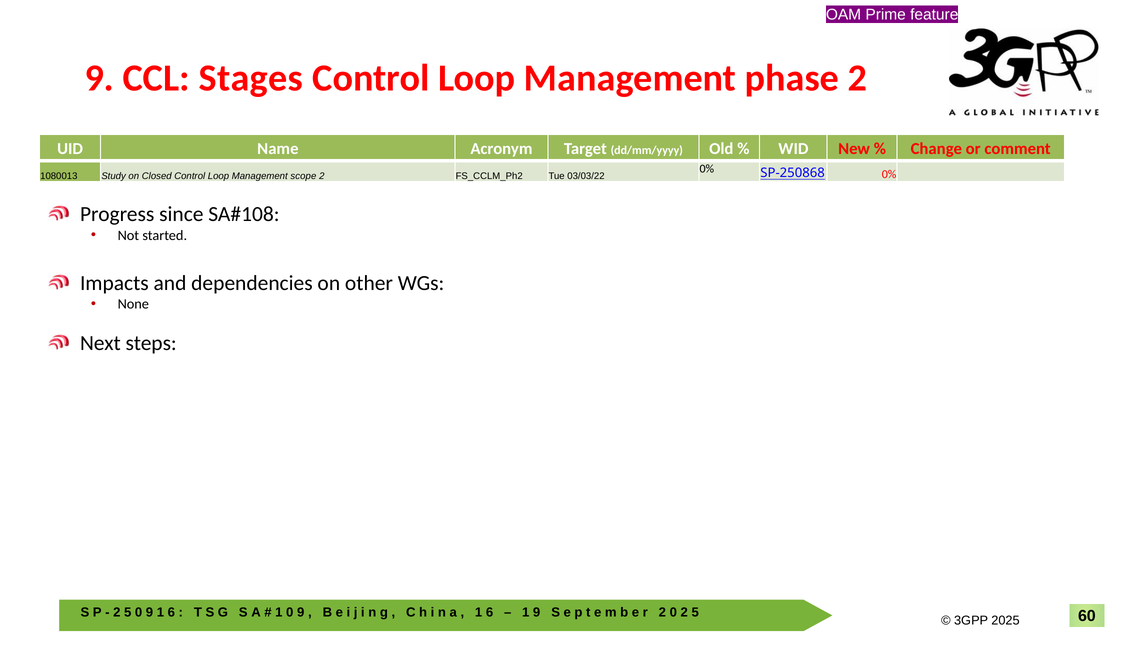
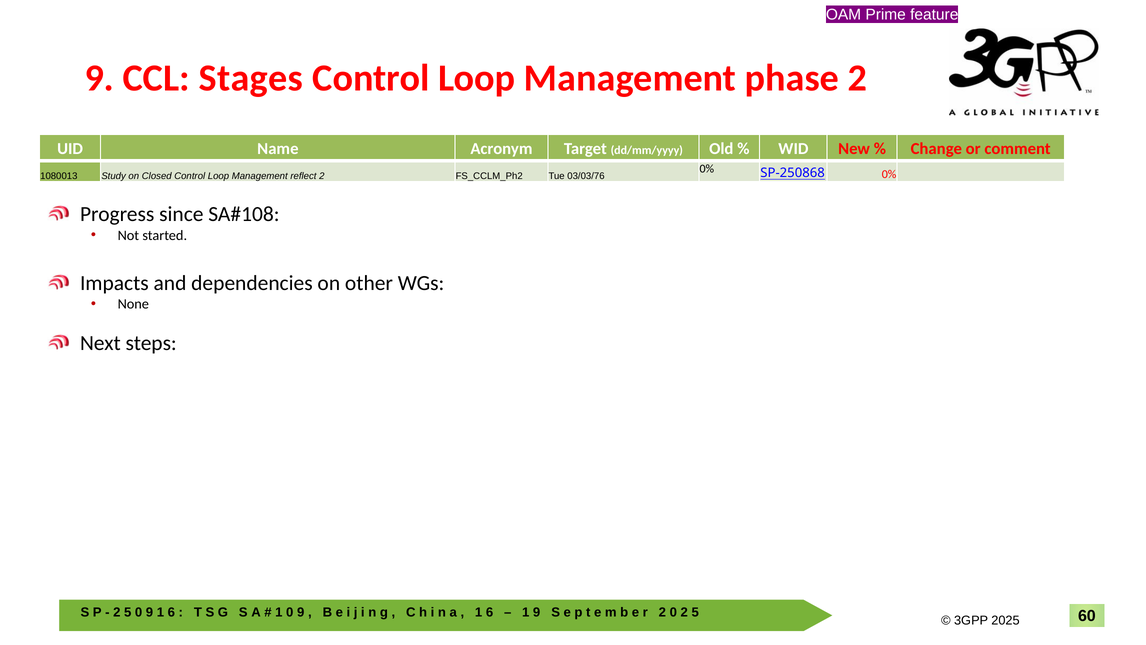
scope: scope -> reflect
03/03/22: 03/03/22 -> 03/03/76
